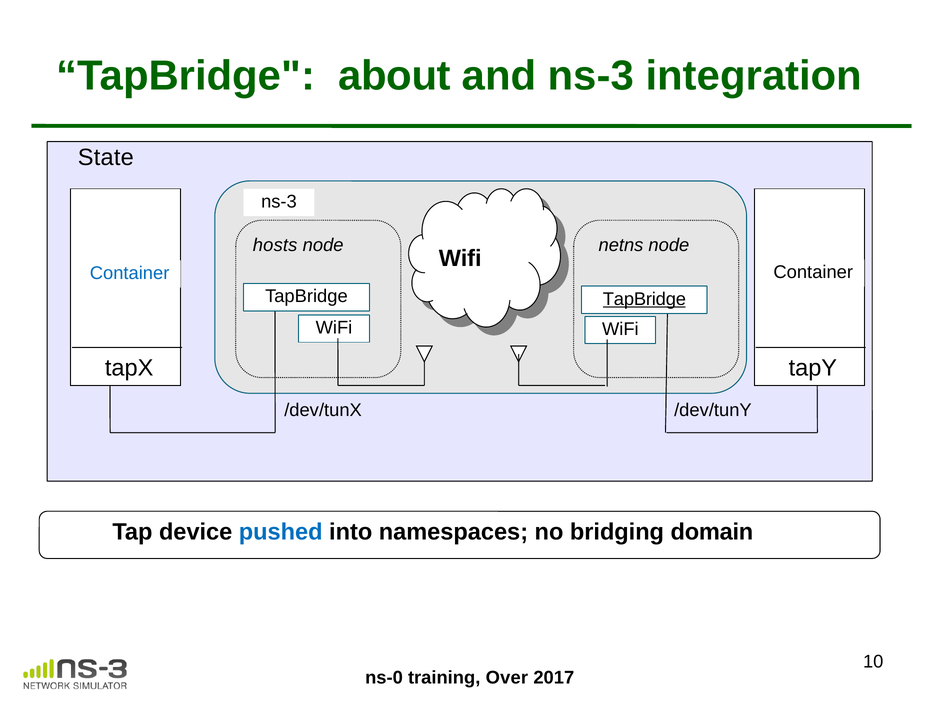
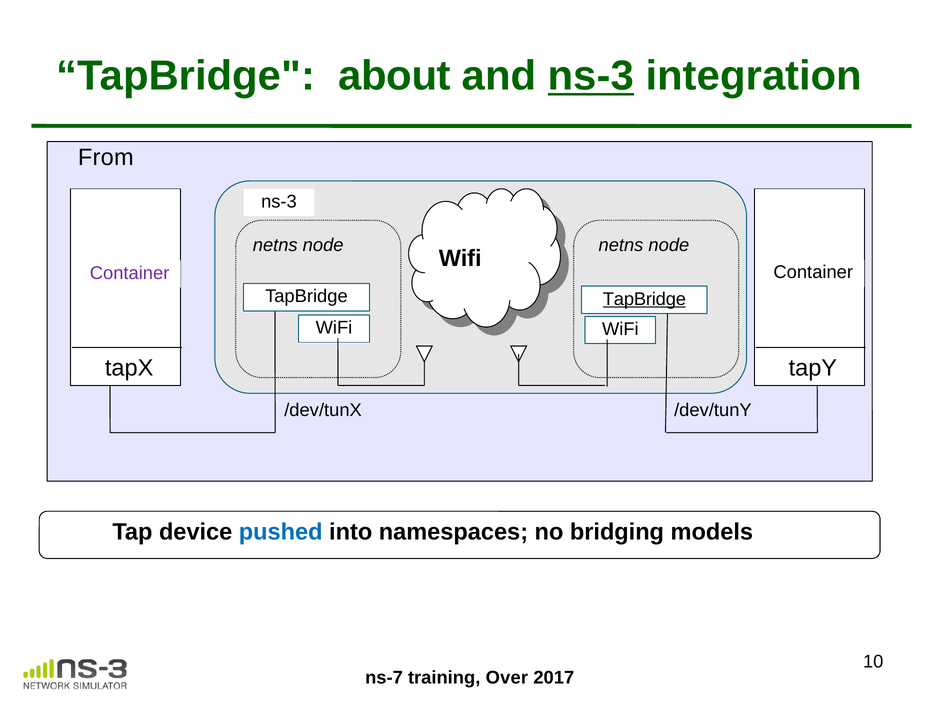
ns-3 at (591, 76) underline: none -> present
State: State -> From
hosts at (275, 245): hosts -> netns
Container at (130, 273) colour: blue -> purple
domain: domain -> models
ns-0: ns-0 -> ns-7
